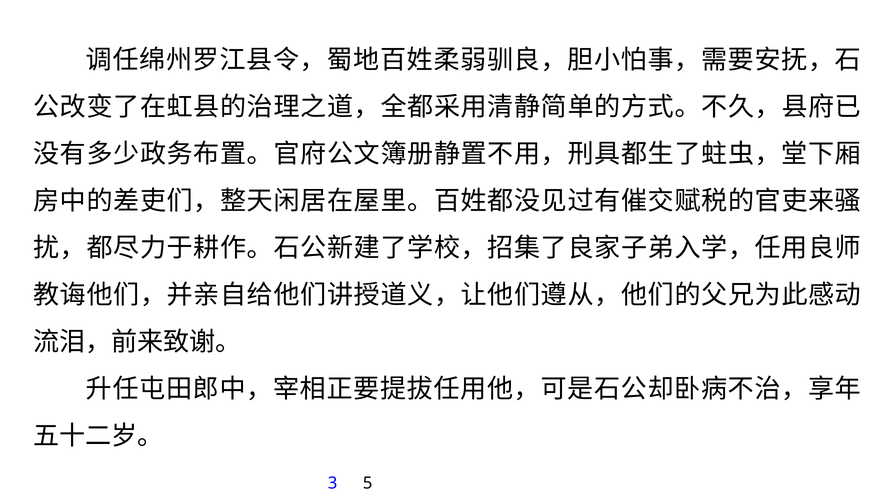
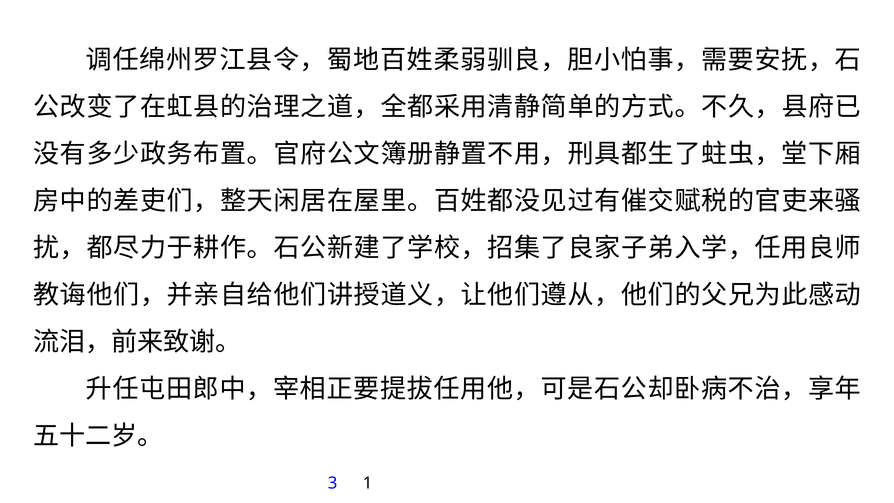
5: 5 -> 1
